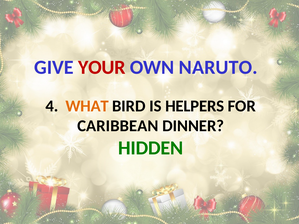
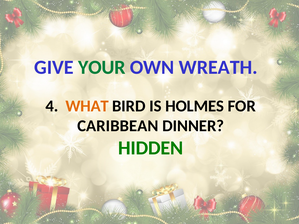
YOUR colour: red -> green
NARUTO: NARUTO -> WREATH
HELPERS: HELPERS -> HOLMES
